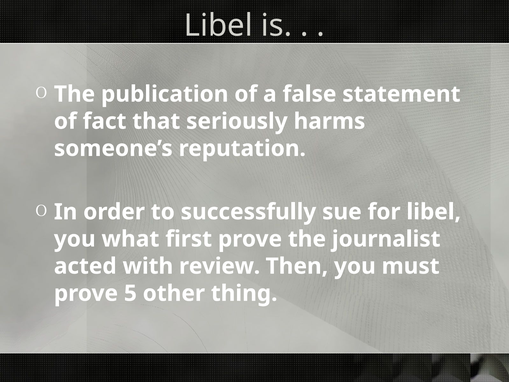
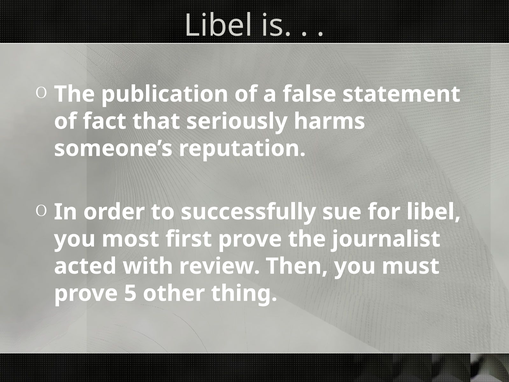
what: what -> most
